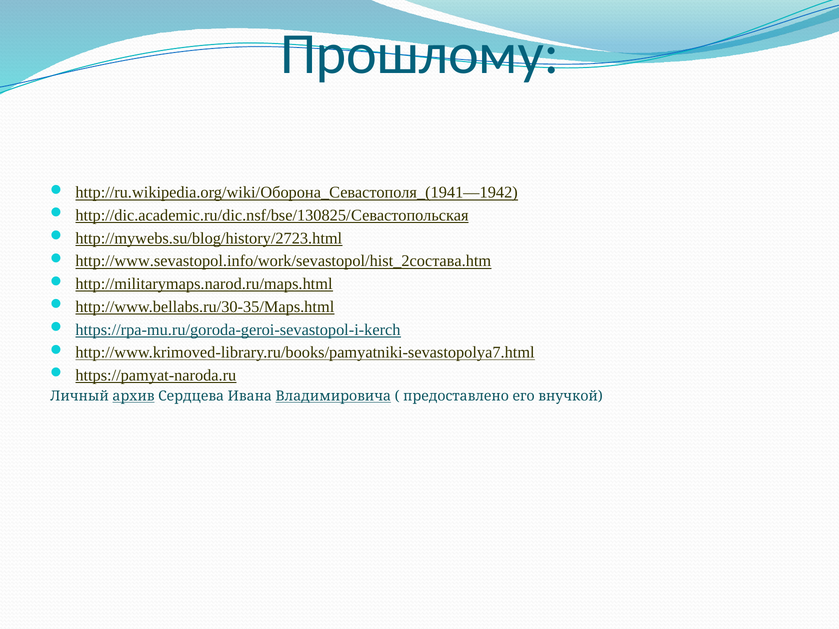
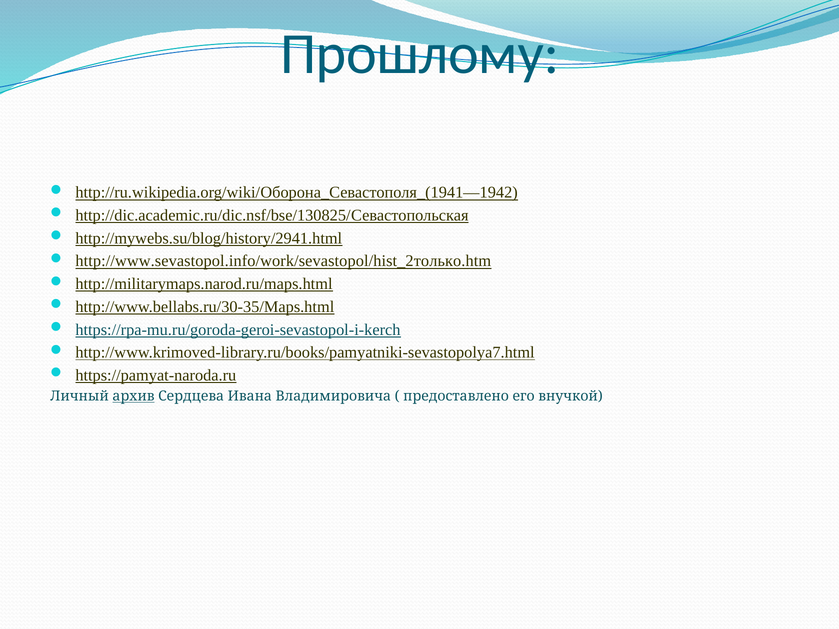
http://mywebs.su/blog/history/2723.html: http://mywebs.su/blog/history/2723.html -> http://mywebs.su/blog/history/2941.html
http://www.sevastopol.info/work/sevastopol/hist_2состава.htm: http://www.sevastopol.info/work/sevastopol/hist_2состава.htm -> http://www.sevastopol.info/work/sevastopol/hist_2только.htm
Владимировича underline: present -> none
